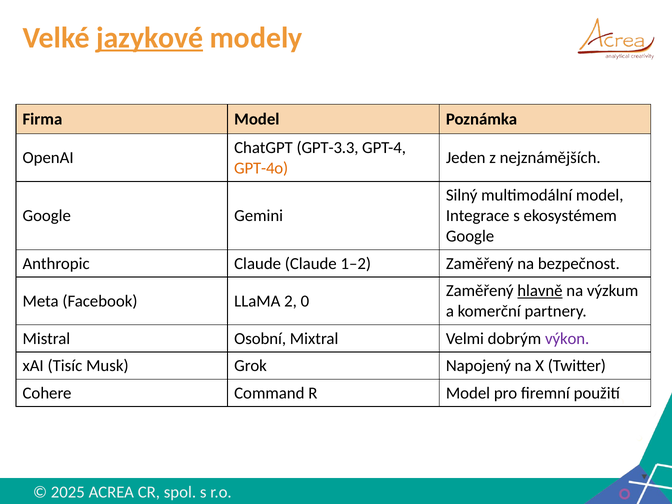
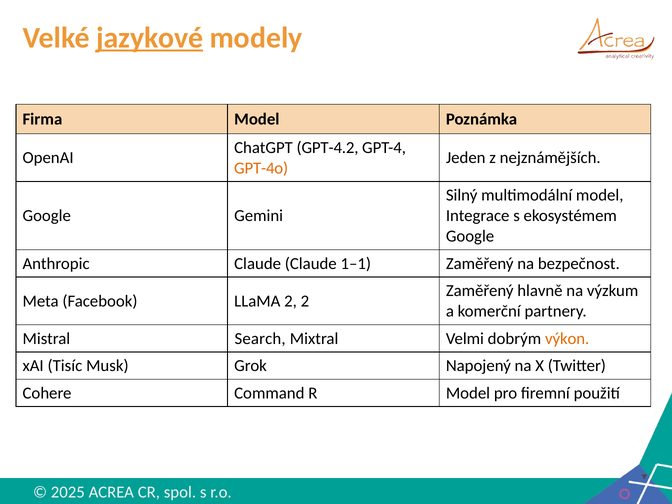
GPT-3.3: GPT-3.3 -> GPT-4.2
1–2: 1–2 -> 1–1
hlavně underline: present -> none
2 0: 0 -> 2
Osobní: Osobní -> Search
výkon colour: purple -> orange
